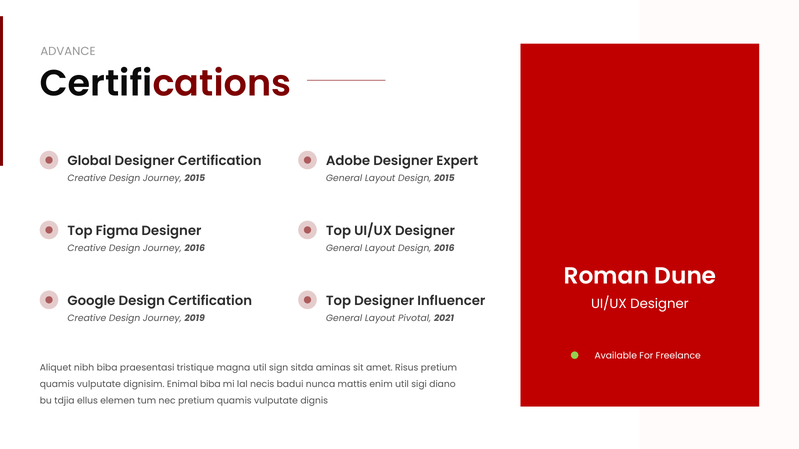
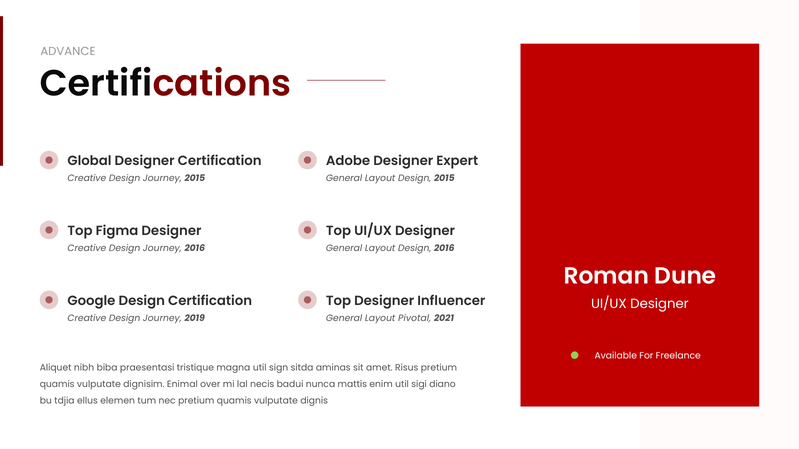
Enimal biba: biba -> over
